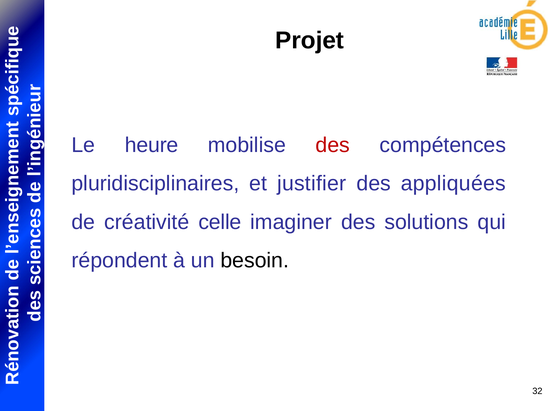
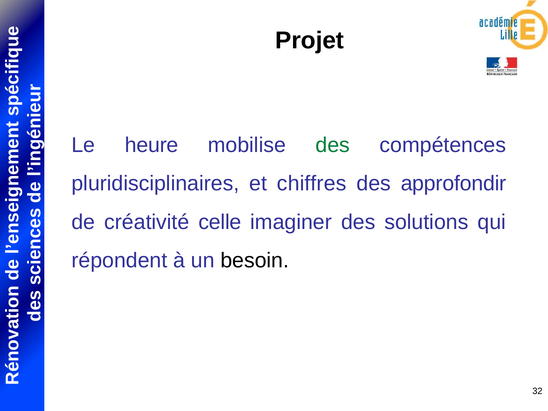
des at (333, 145) colour: red -> green
justifier: justifier -> chiffres
appliquées: appliquées -> approfondir
